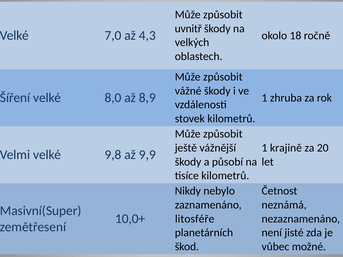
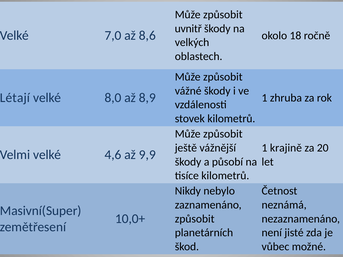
4,3: 4,3 -> 8,6
Šíření: Šíření -> Létají
9,8: 9,8 -> 4,6
litosféře at (195, 219): litosféře -> způsobit
